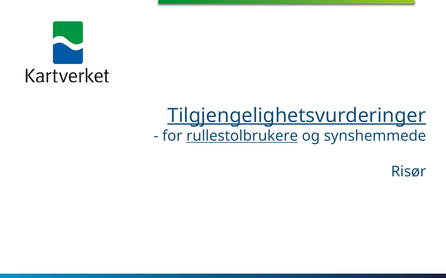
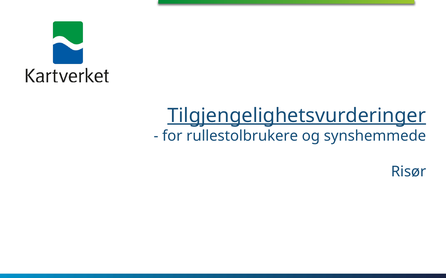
rullestolbrukere underline: present -> none
